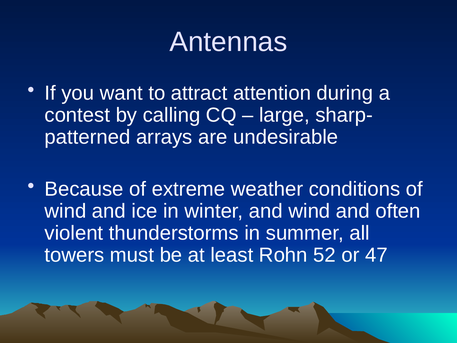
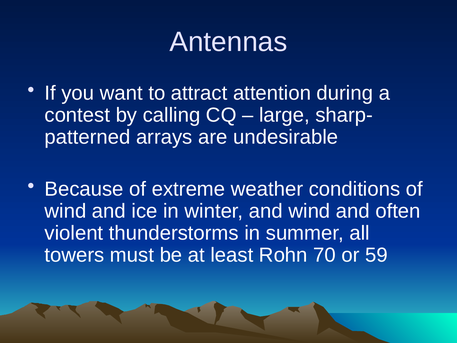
52: 52 -> 70
47: 47 -> 59
